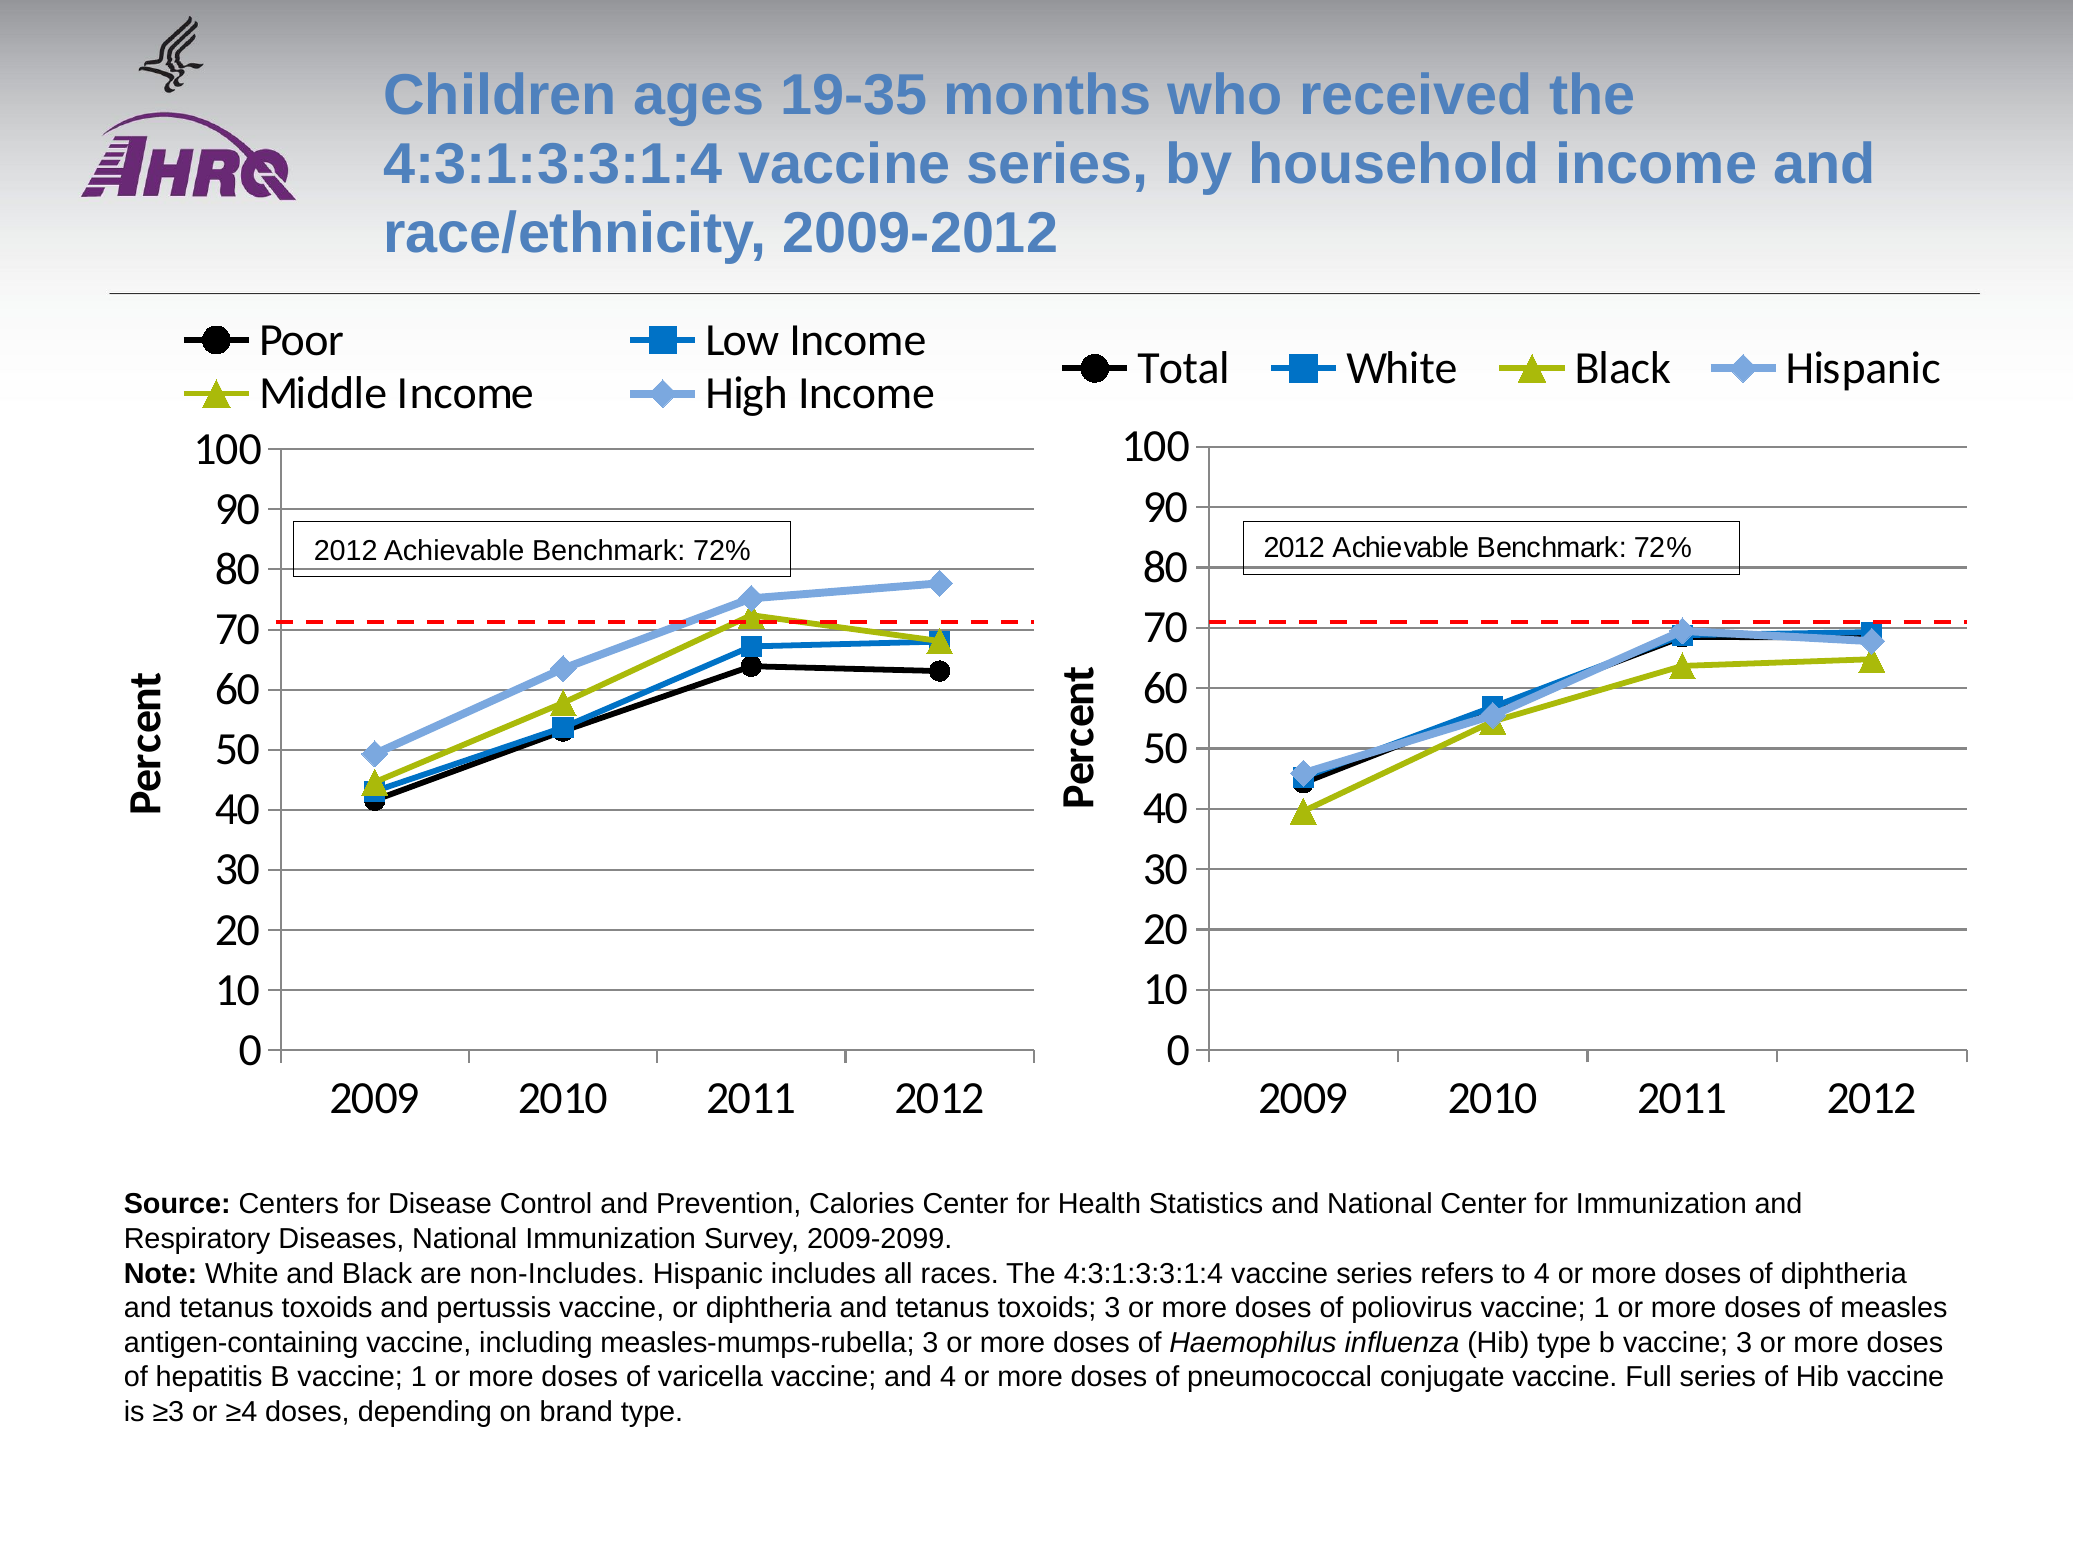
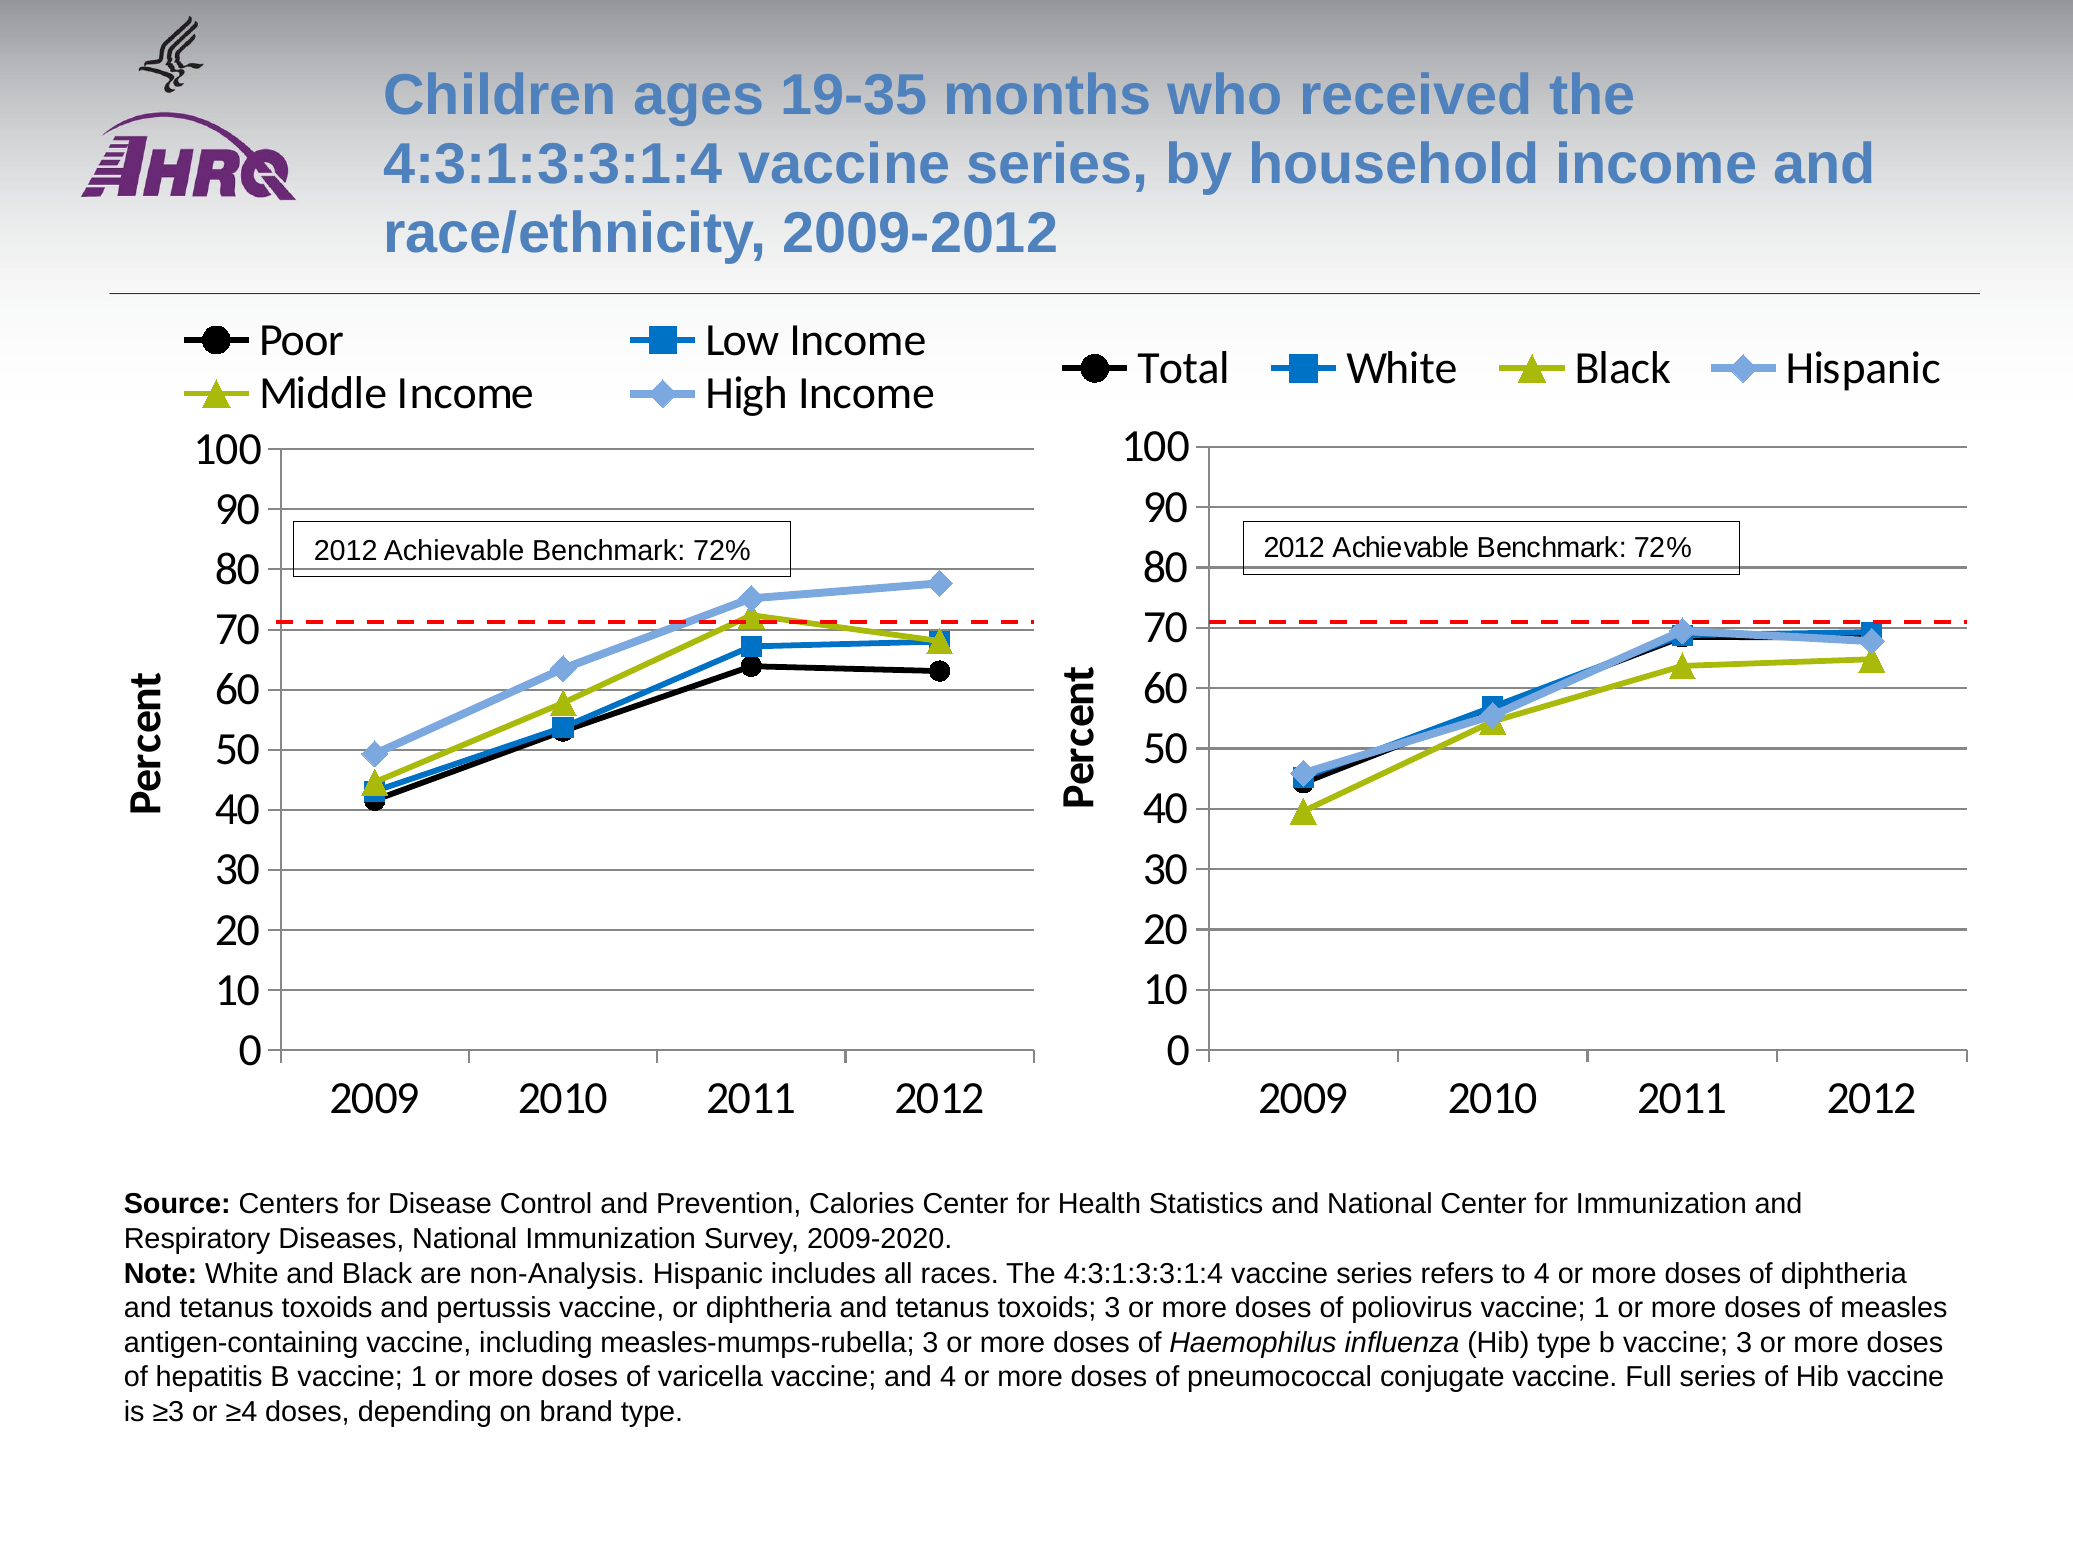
2009-2099: 2009-2099 -> 2009-2020
non-Includes: non-Includes -> non-Analysis
